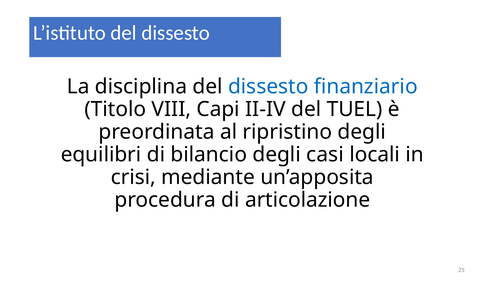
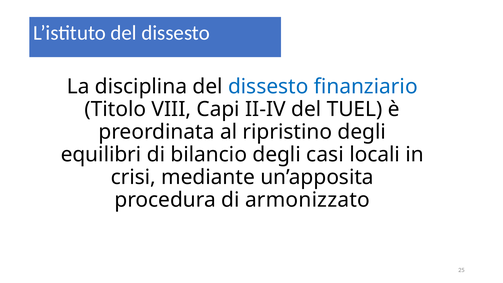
articolazione: articolazione -> armonizzato
